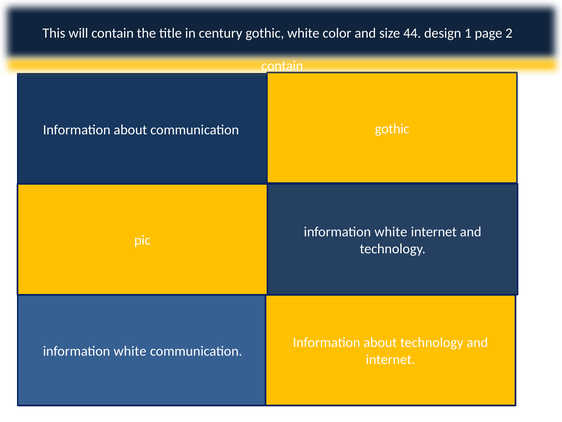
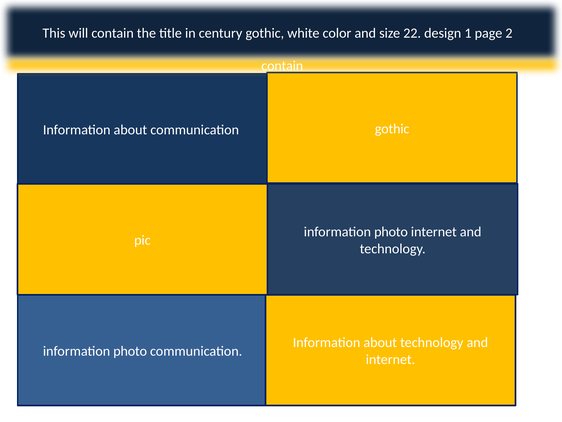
44: 44 -> 22
white at (391, 232): white -> photo
white at (130, 351): white -> photo
